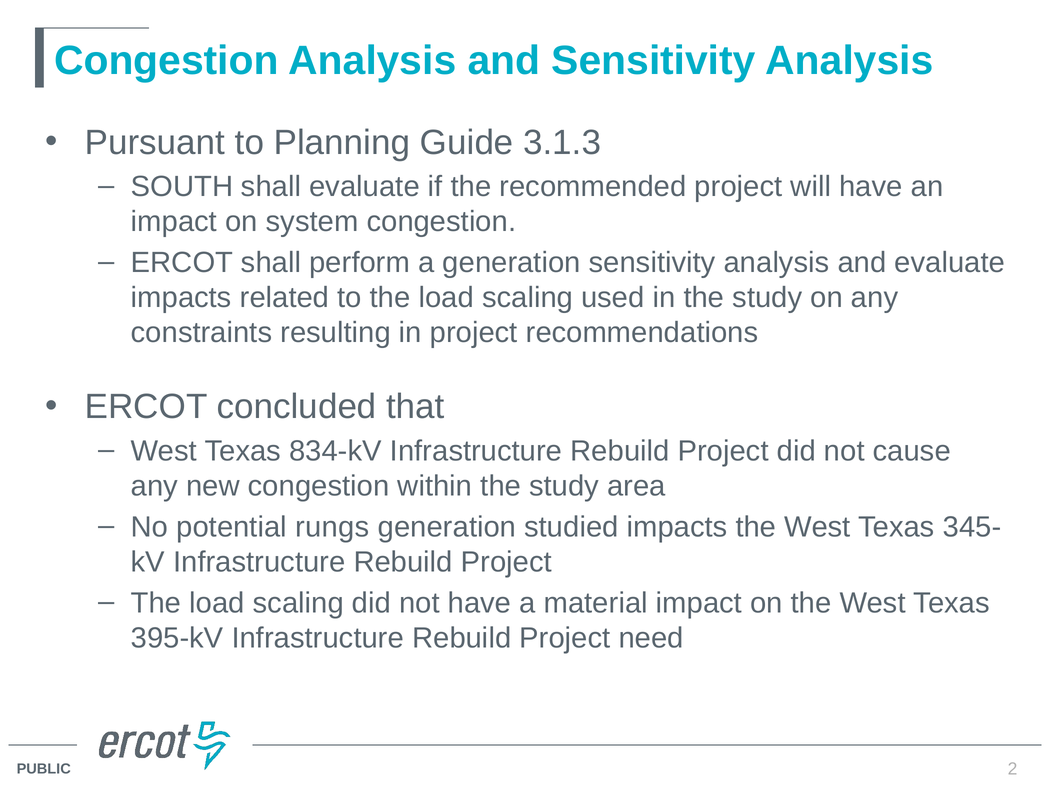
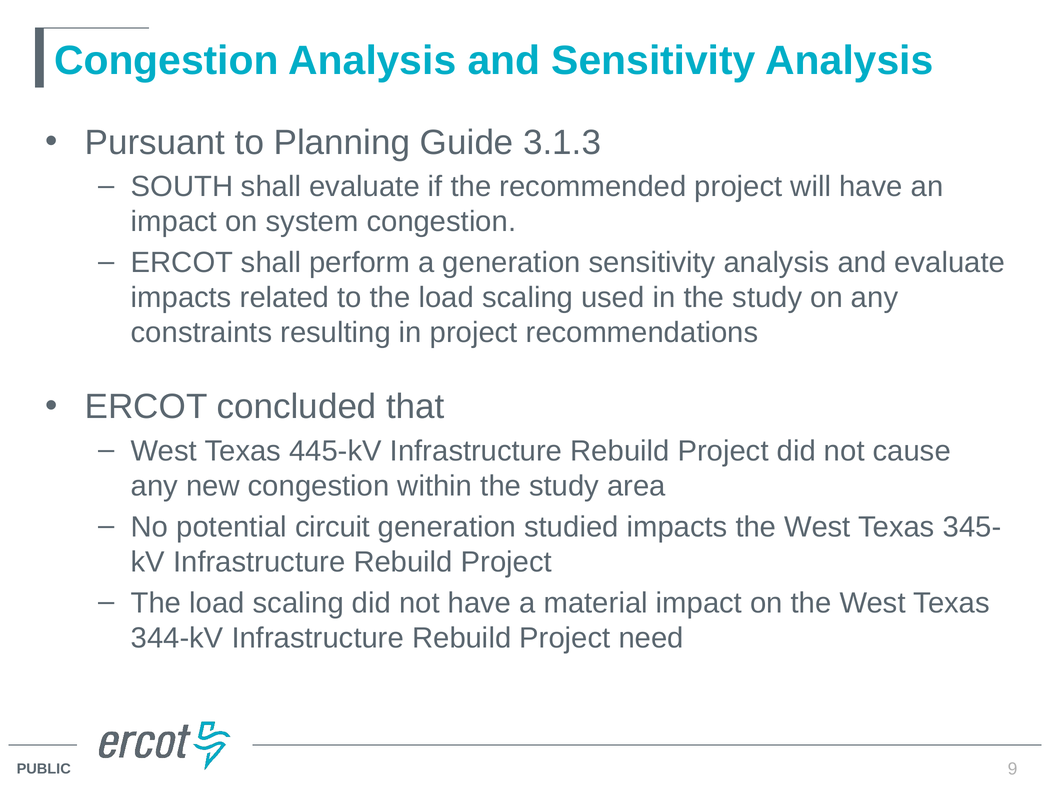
834-kV: 834-kV -> 445-kV
rungs: rungs -> circuit
395-kV: 395-kV -> 344-kV
2: 2 -> 9
